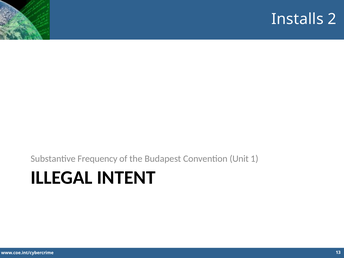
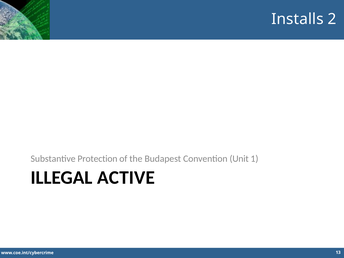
Frequency: Frequency -> Protection
INTENT: INTENT -> ACTIVE
